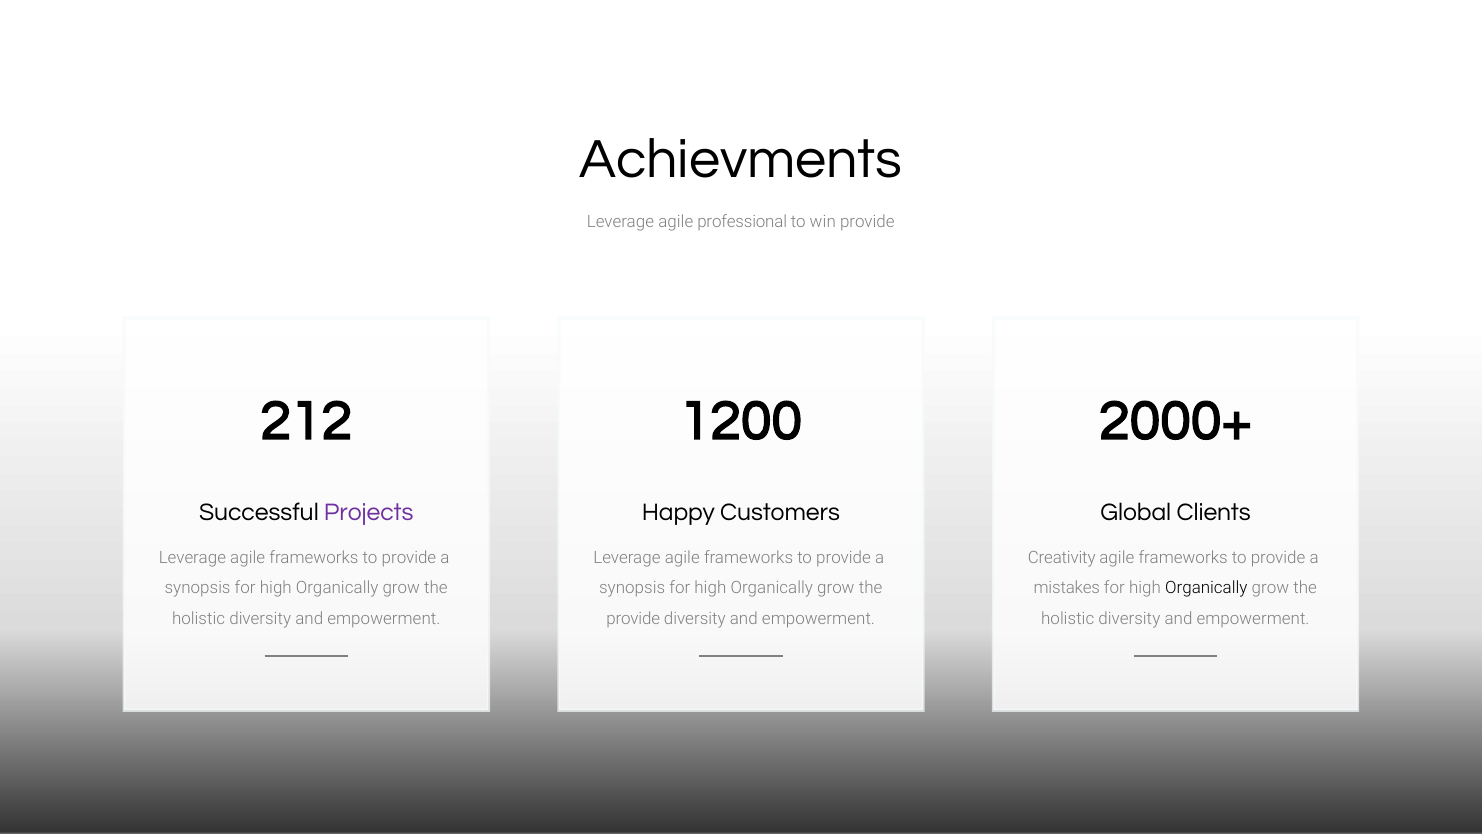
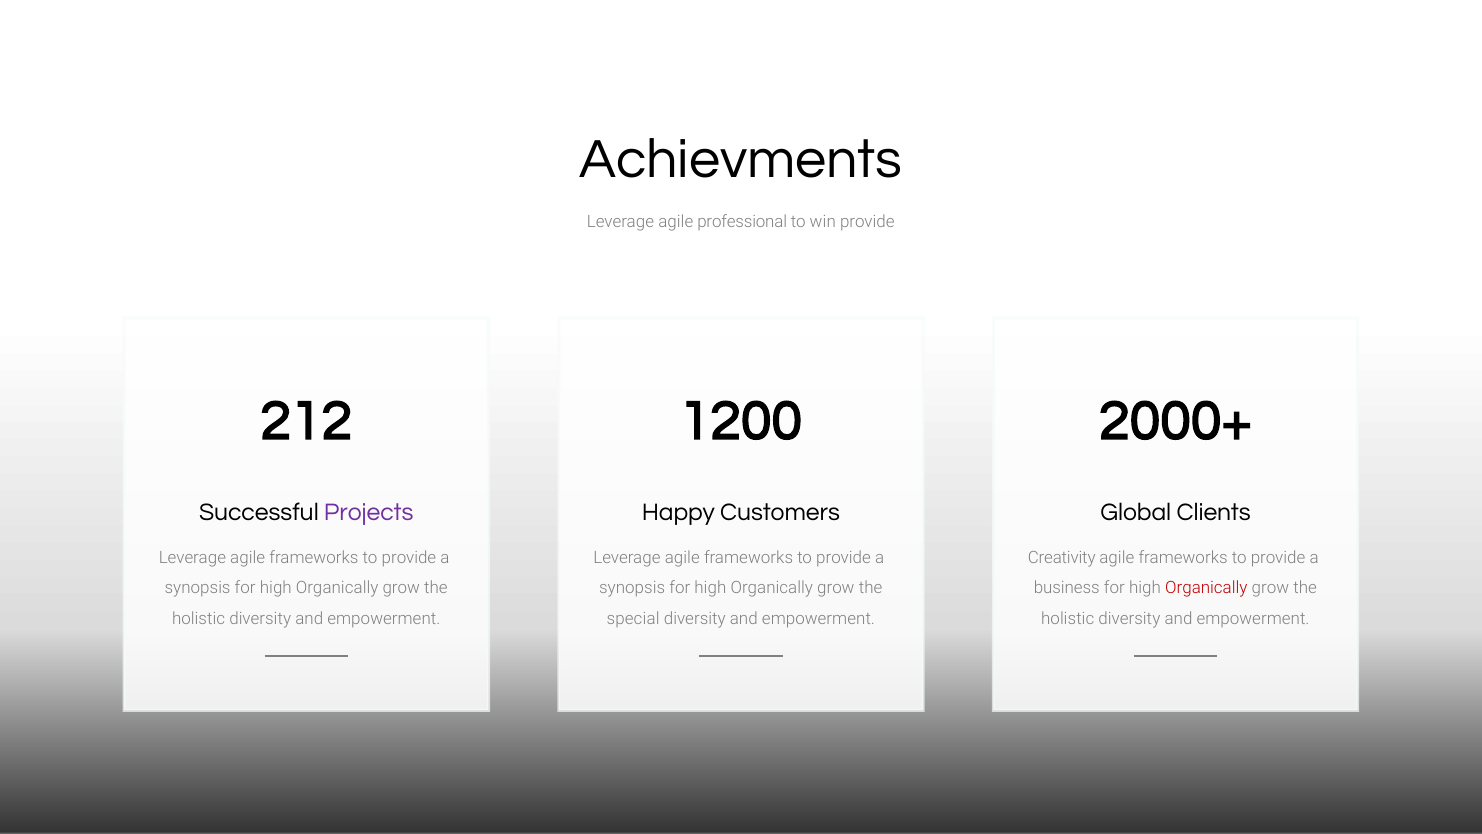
mistakes: mistakes -> business
Organically at (1206, 588) colour: black -> red
provide at (633, 619): provide -> special
